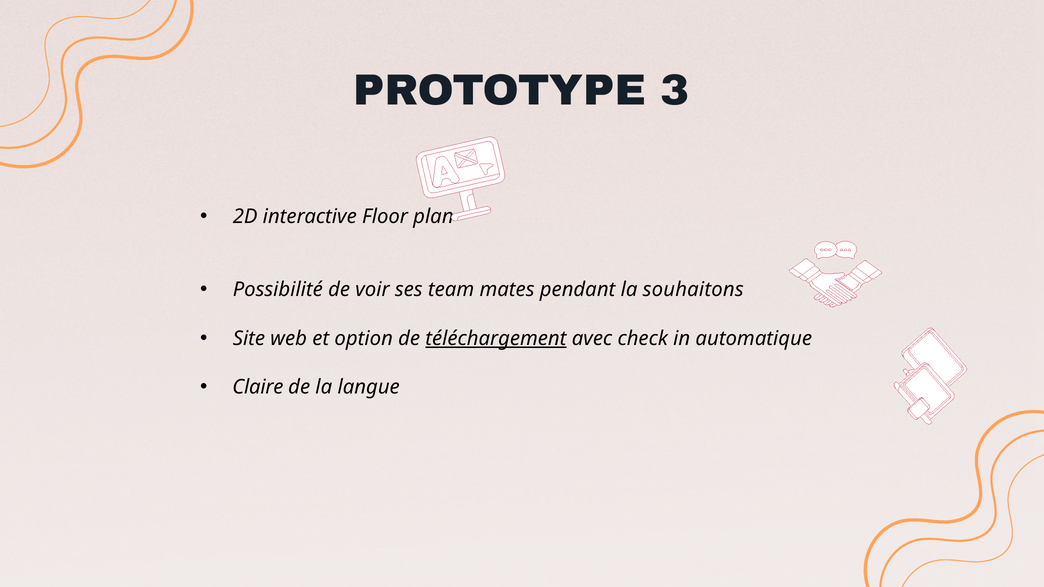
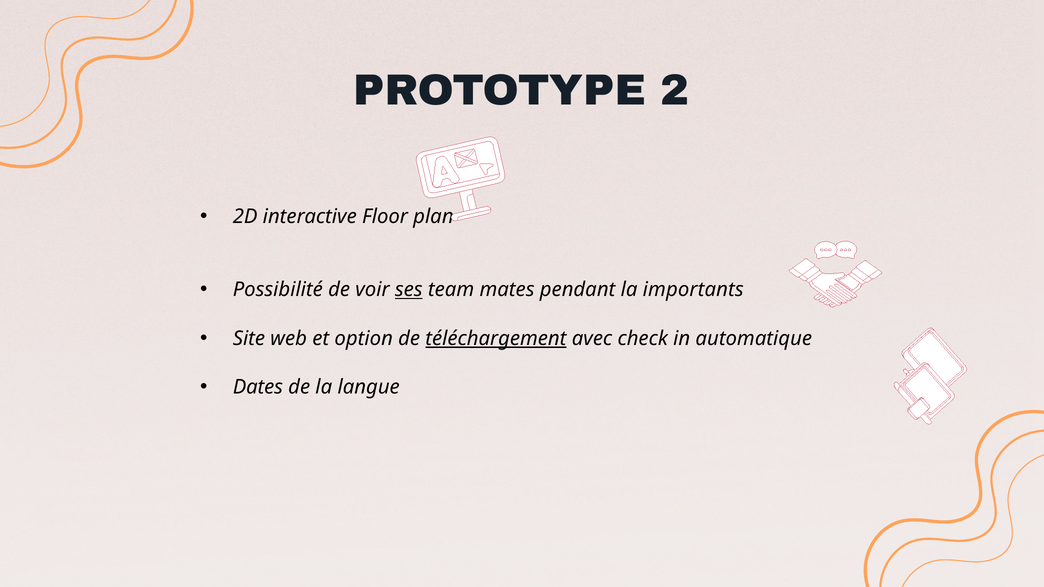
3: 3 -> 2
ses underline: none -> present
souhaitons: souhaitons -> importants
Claire: Claire -> Dates
